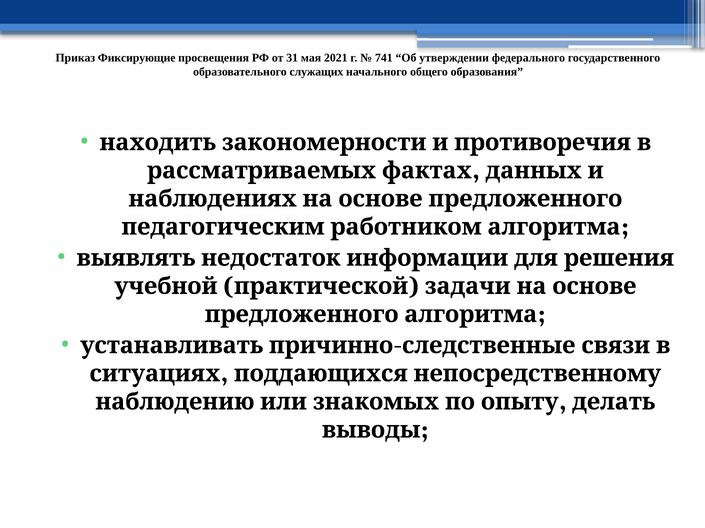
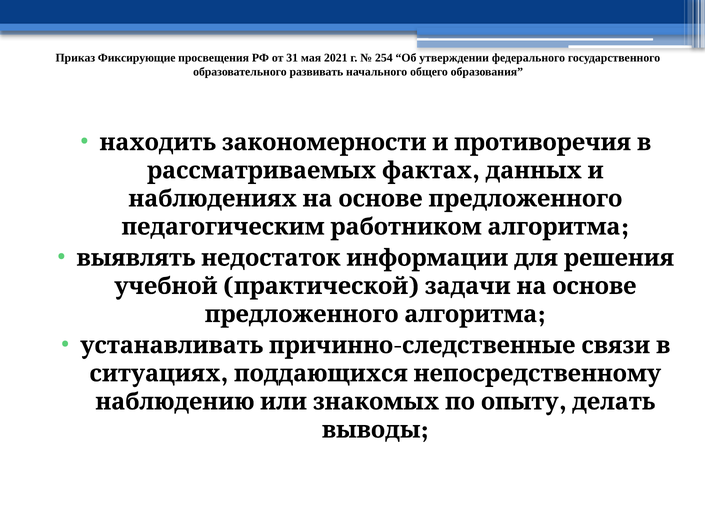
741: 741 -> 254
служащих: служащих -> развивать
